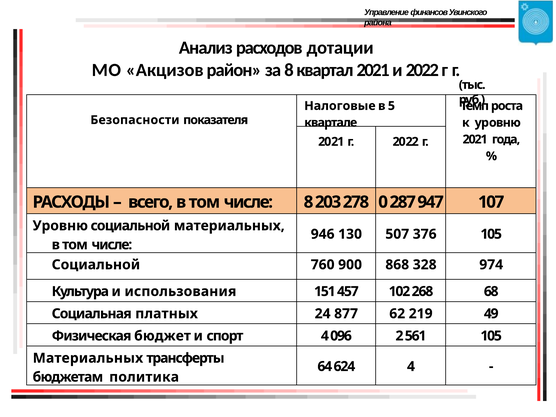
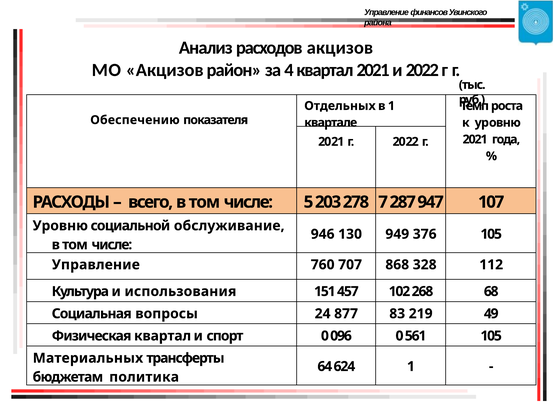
расходов дотации: дотации -> акцизов
за 8: 8 -> 4
Налоговые: Налоговые -> Отдельных
в 5: 5 -> 1
Безопасности: Безопасности -> Обеспечению
числе 8: 8 -> 5
0: 0 -> 7
социальной материальных: материальных -> обслуживание
507: 507 -> 949
Социальной at (96, 265): Социальной -> Управление
900: 900 -> 707
974: 974 -> 112
платных: платных -> вопросы
62: 62 -> 83
Физическая бюджет: бюджет -> квартал
спорт 4: 4 -> 0
096 2: 2 -> 0
624 4: 4 -> 1
